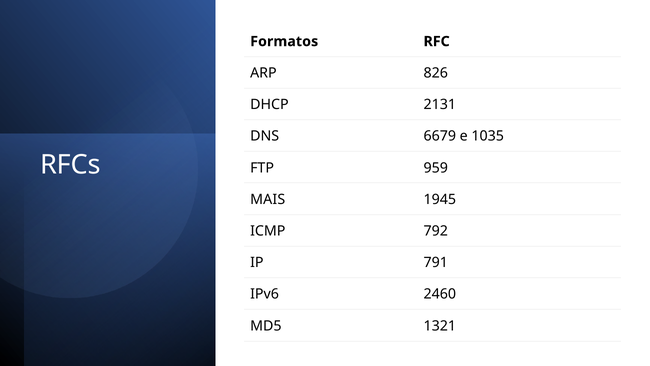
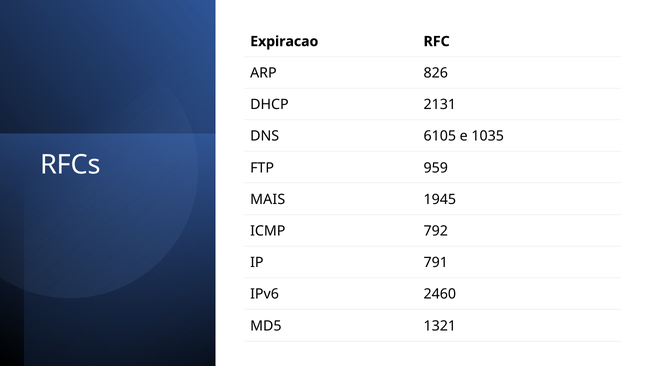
Formatos: Formatos -> Expiracao
6679: 6679 -> 6105
